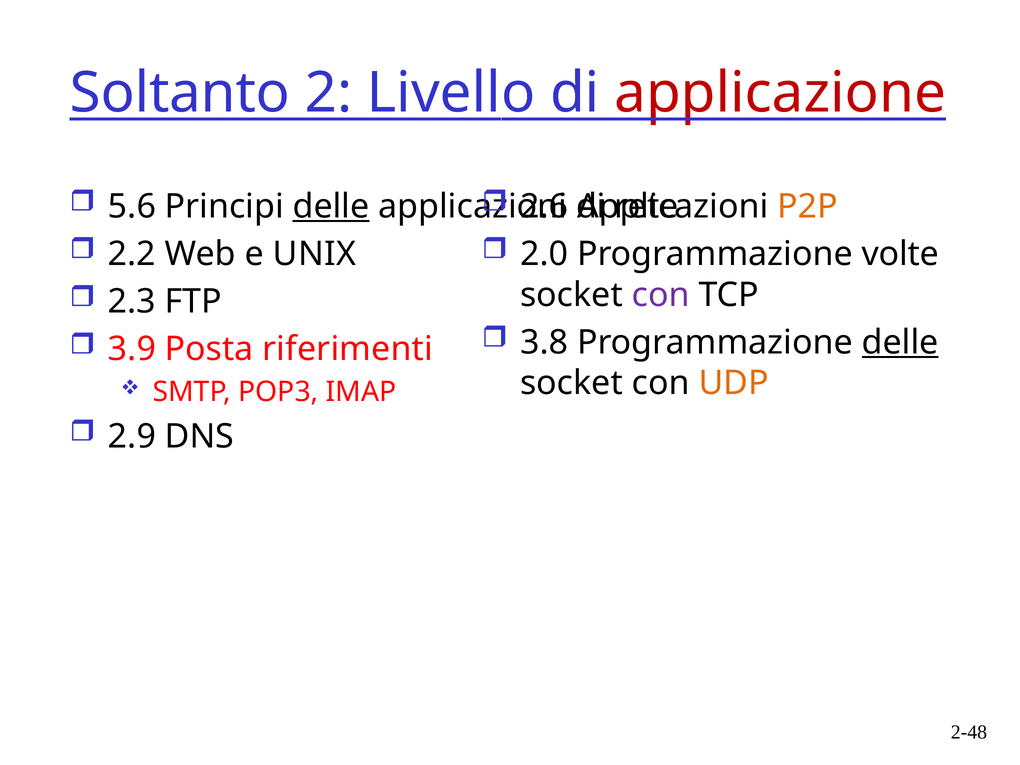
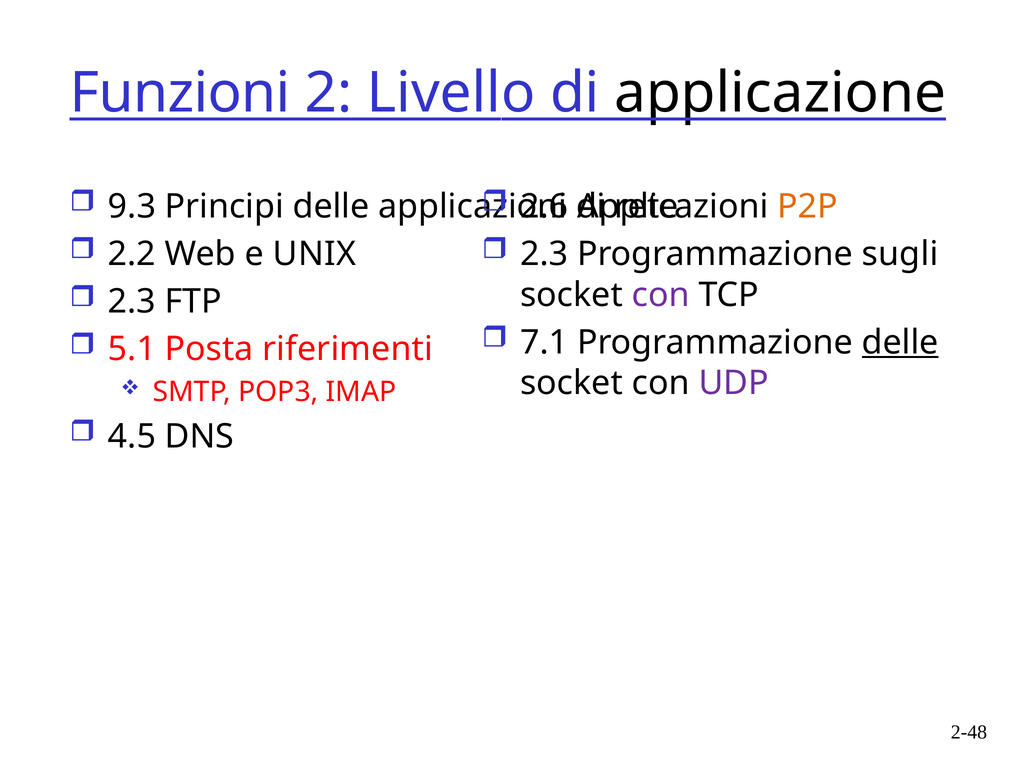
Soltanto: Soltanto -> Funzioni
applicazione colour: red -> black
5.6: 5.6 -> 9.3
delle at (331, 206) underline: present -> none
2.0 at (544, 254): 2.0 -> 2.3
volte: volte -> sugli
3.8: 3.8 -> 7.1
3.9: 3.9 -> 5.1
UDP colour: orange -> purple
2.9: 2.9 -> 4.5
